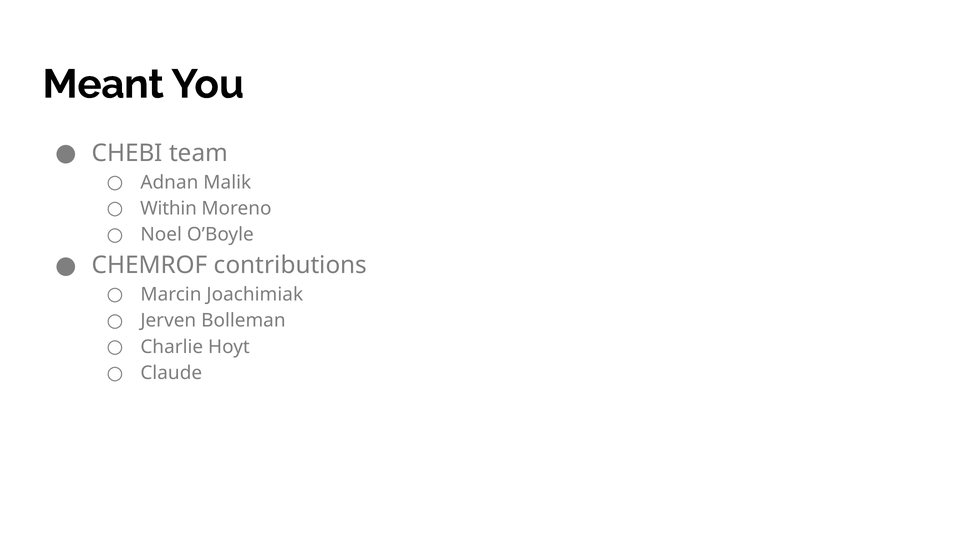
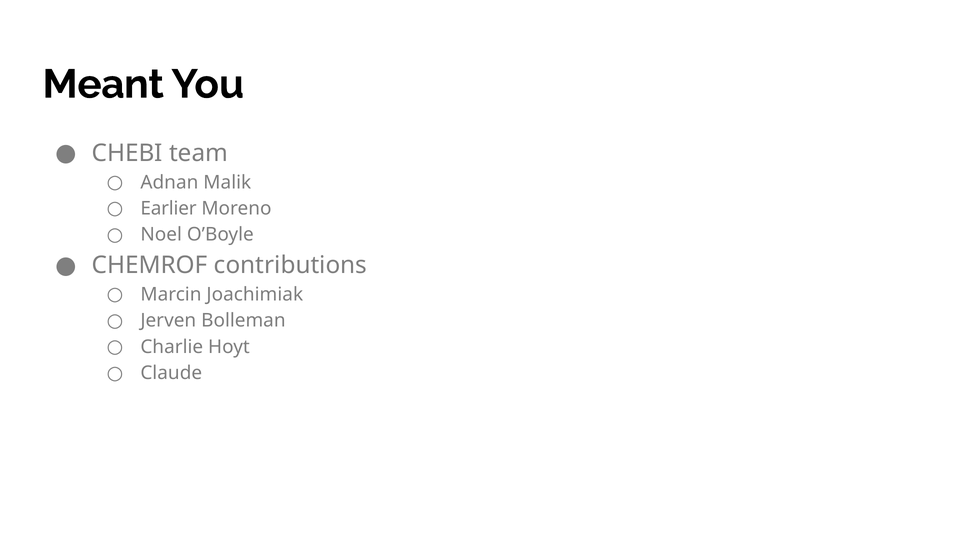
Within: Within -> Earlier
